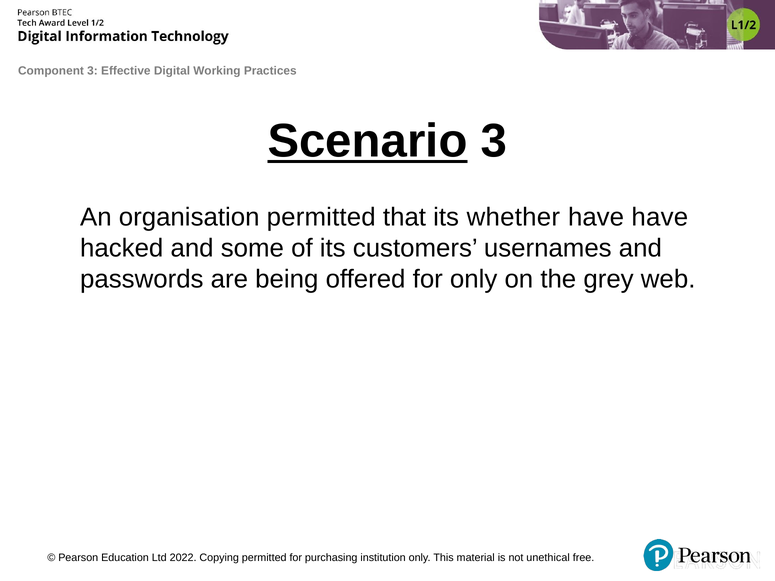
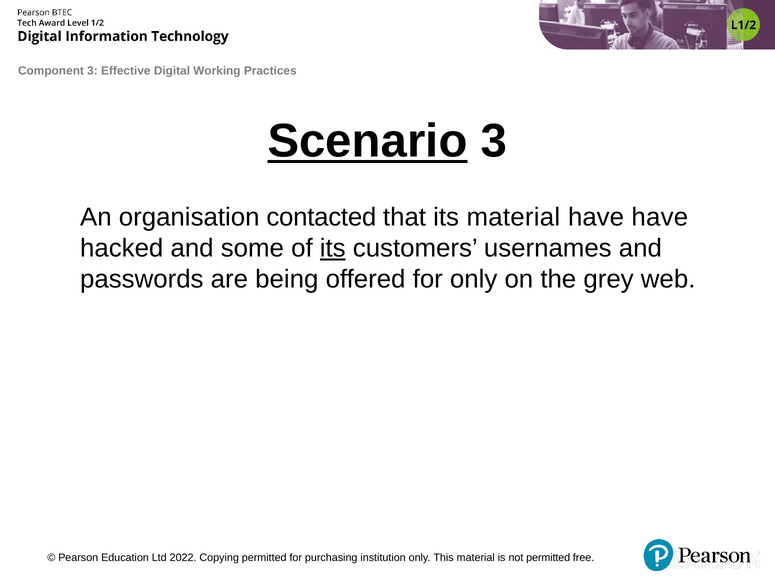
organisation permitted: permitted -> contacted
its whether: whether -> material
its at (333, 249) underline: none -> present
not unethical: unethical -> permitted
